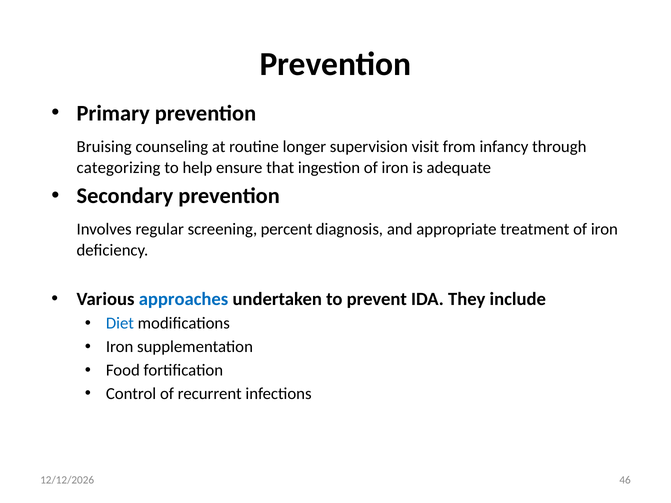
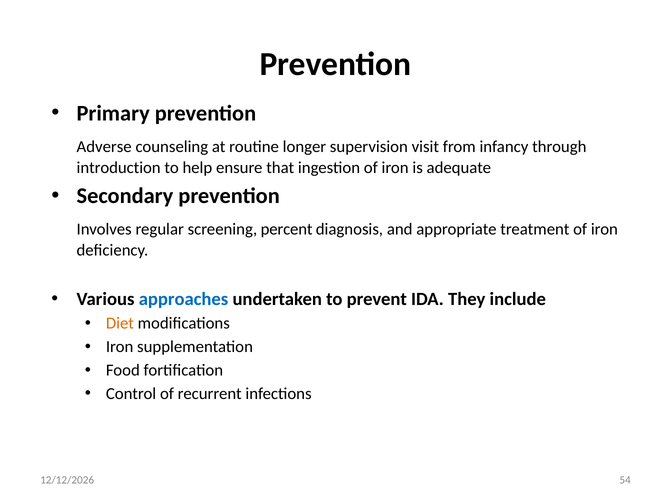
Bruising: Bruising -> Adverse
categorizing: categorizing -> introduction
Diet colour: blue -> orange
46: 46 -> 54
